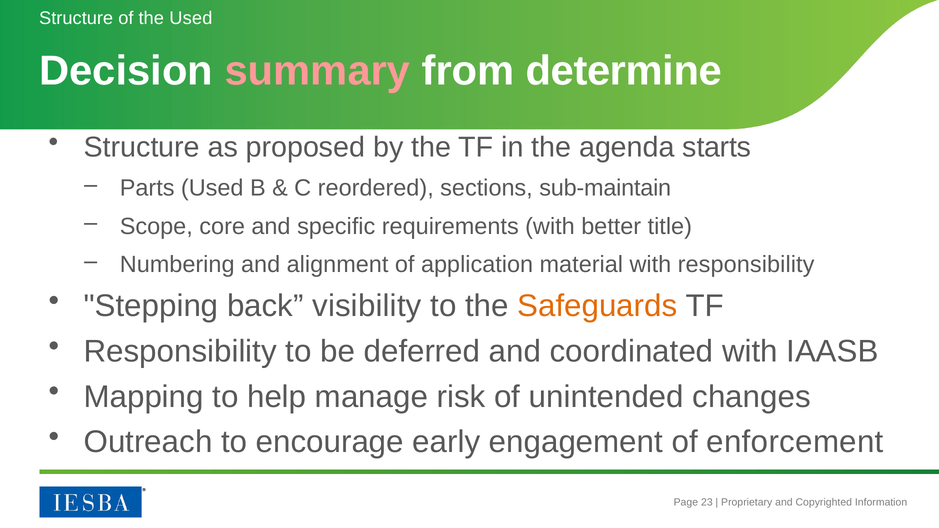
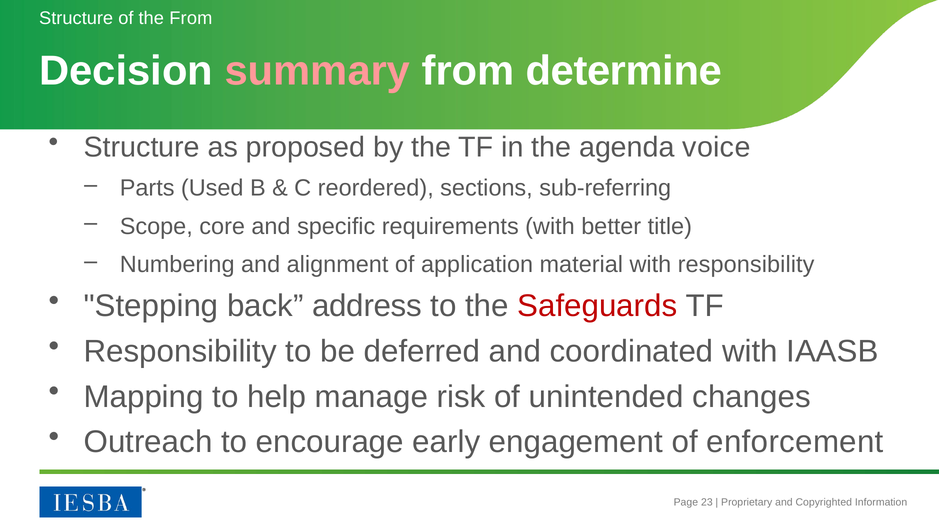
the Used: Used -> From
starts: starts -> voice
sub-maintain: sub-maintain -> sub-referring
visibility: visibility -> address
Safeguards colour: orange -> red
